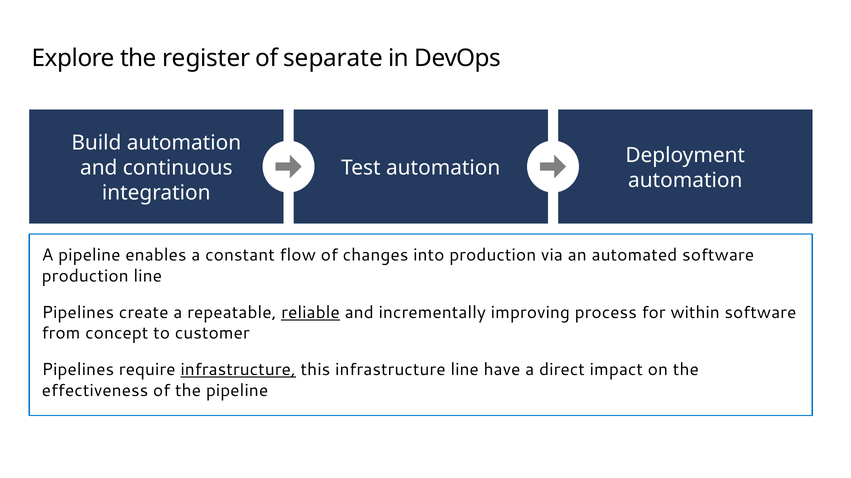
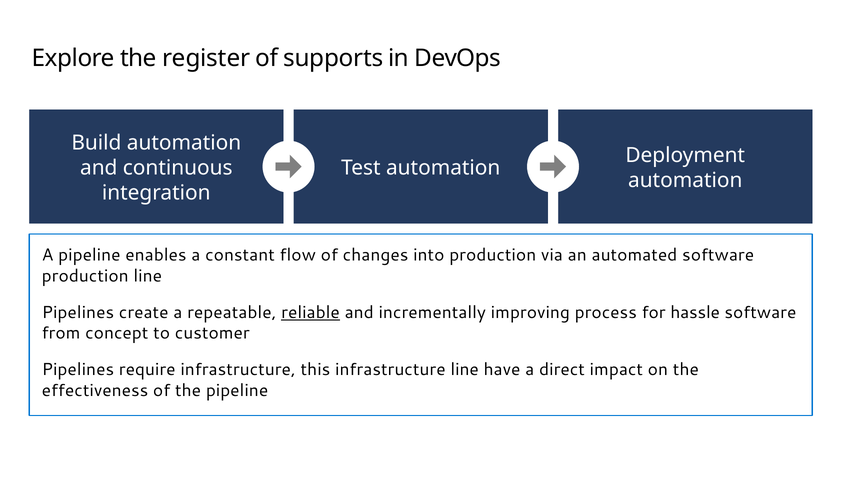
separate: separate -> supports
within: within -> hassle
infrastructure at (238, 370) underline: present -> none
